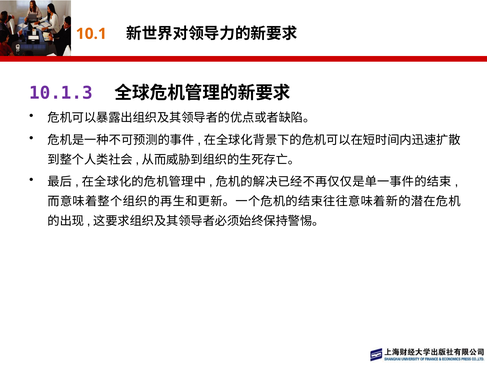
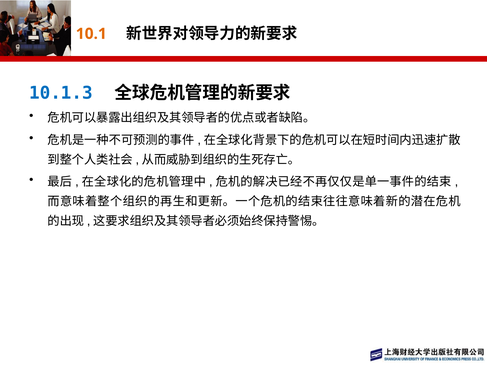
10.1.3 colour: purple -> blue
